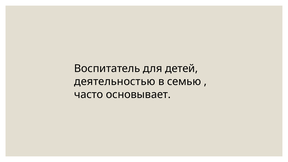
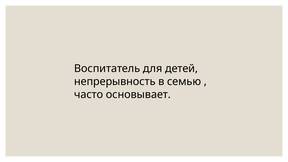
деятельностью: деятельностью -> непрерывность
